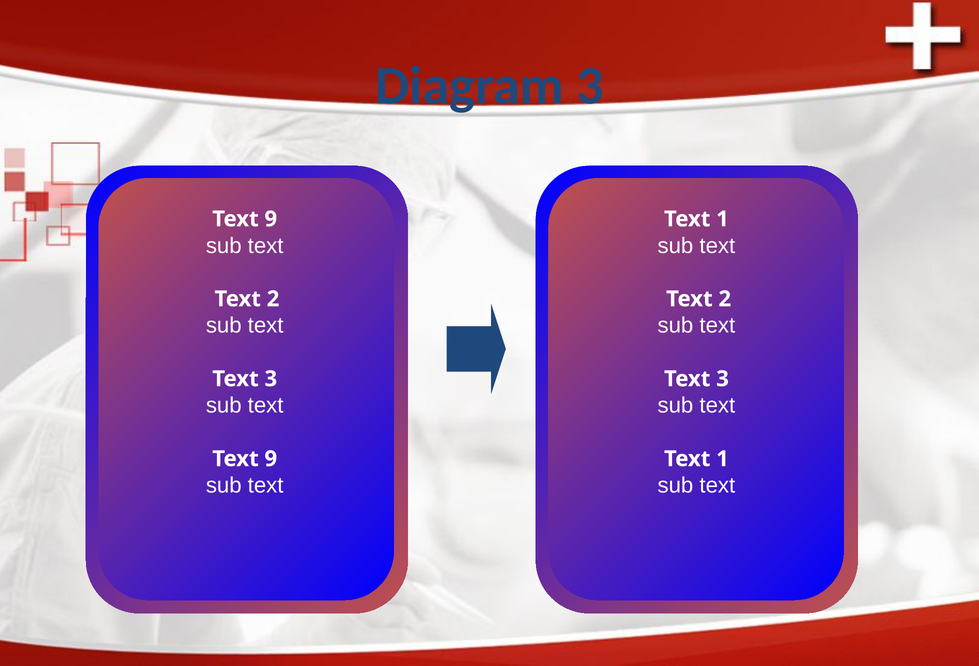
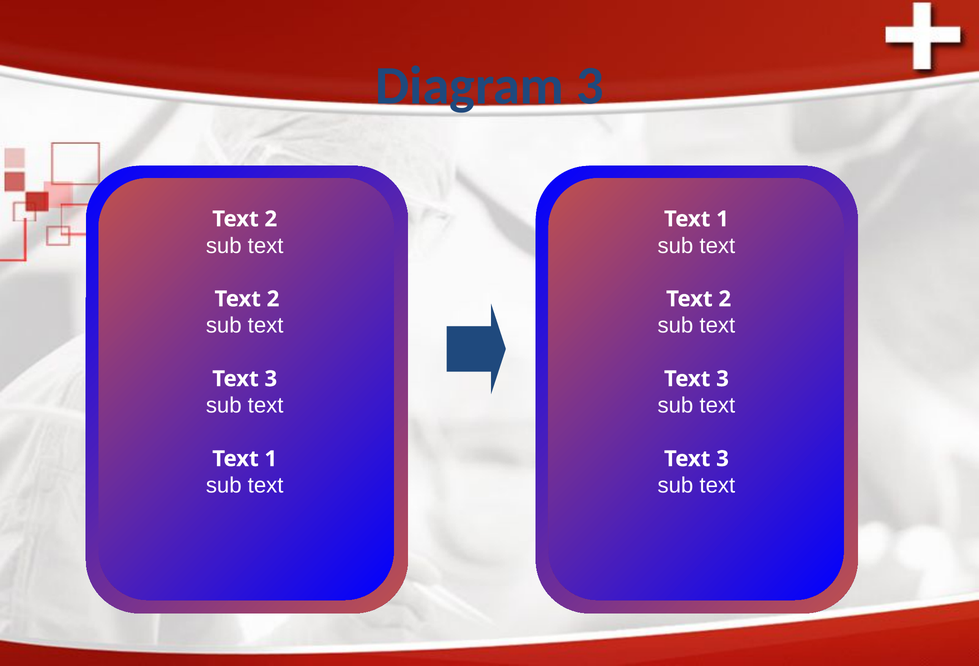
9 at (271, 219): 9 -> 2
9 at (271, 459): 9 -> 1
1 at (723, 459): 1 -> 3
